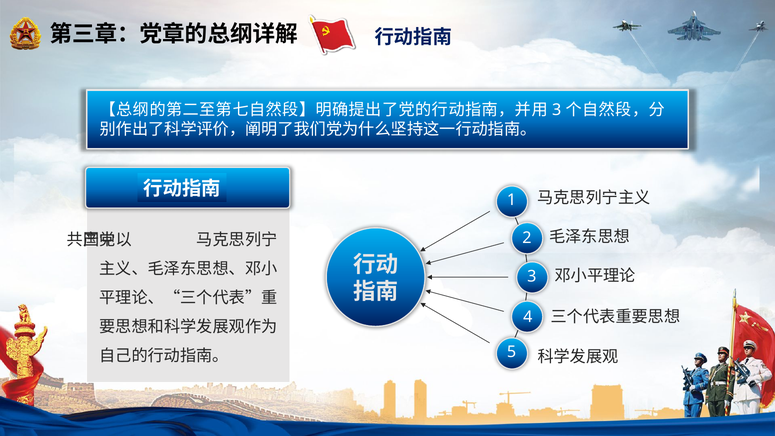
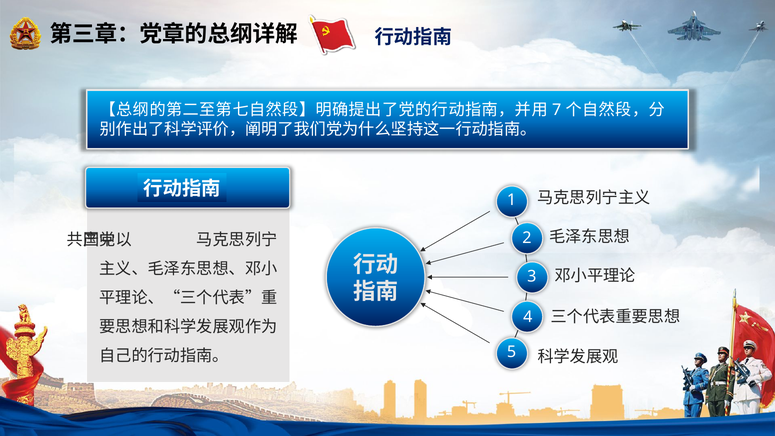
3 at (557, 110): 3 -> 7
